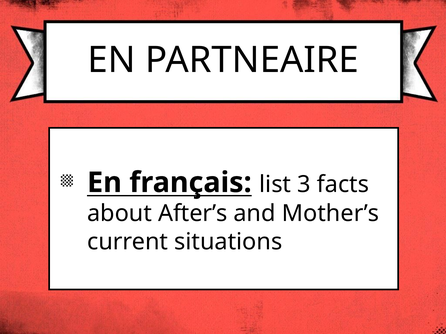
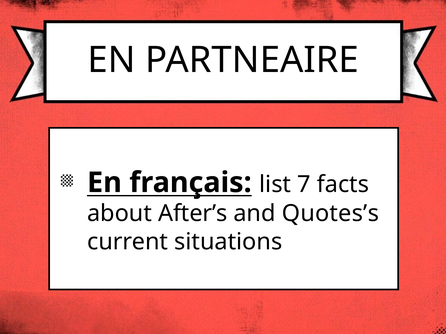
3: 3 -> 7
Mother’s: Mother’s -> Quotes’s
